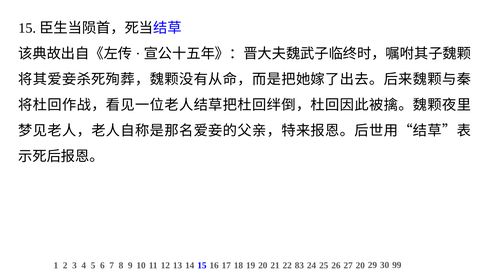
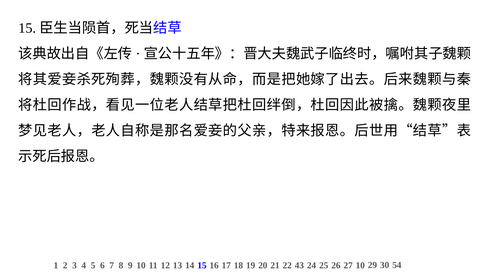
83: 83 -> 43
27 20: 20 -> 10
99: 99 -> 54
